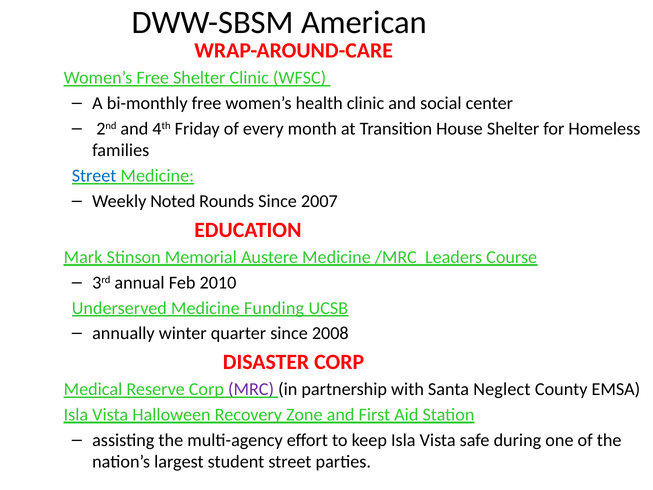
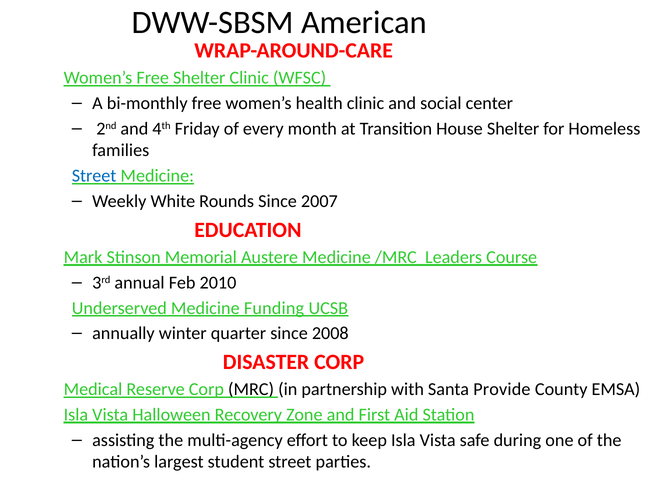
Noted: Noted -> White
MRC colour: purple -> black
Neglect: Neglect -> Provide
